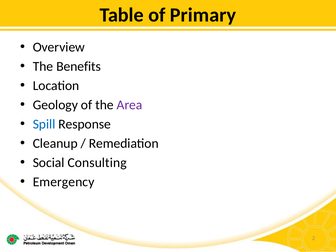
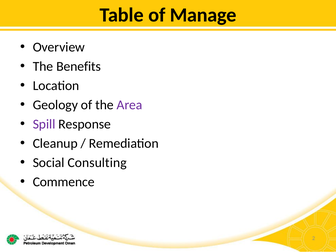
Primary: Primary -> Manage
Spill colour: blue -> purple
Emergency: Emergency -> Commence
